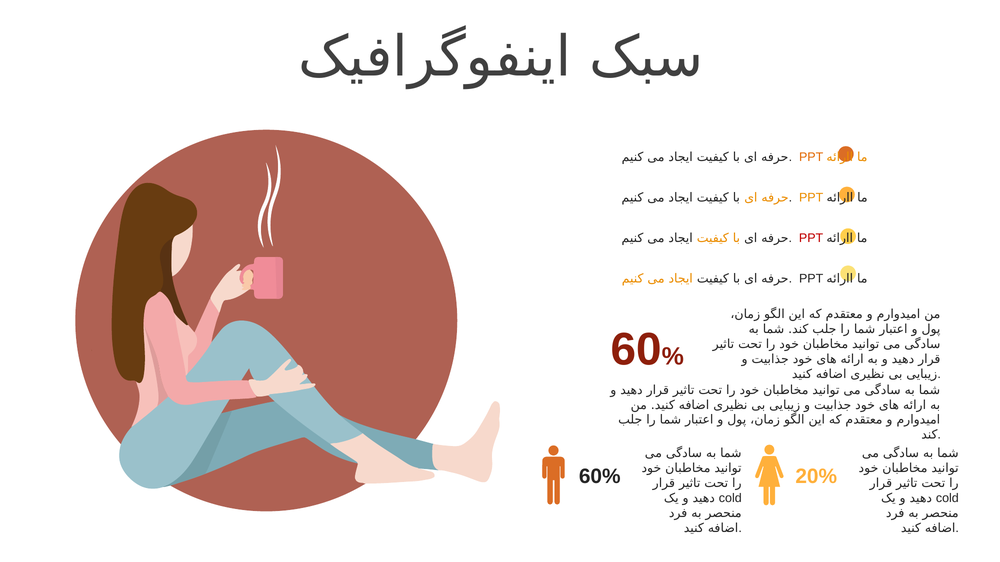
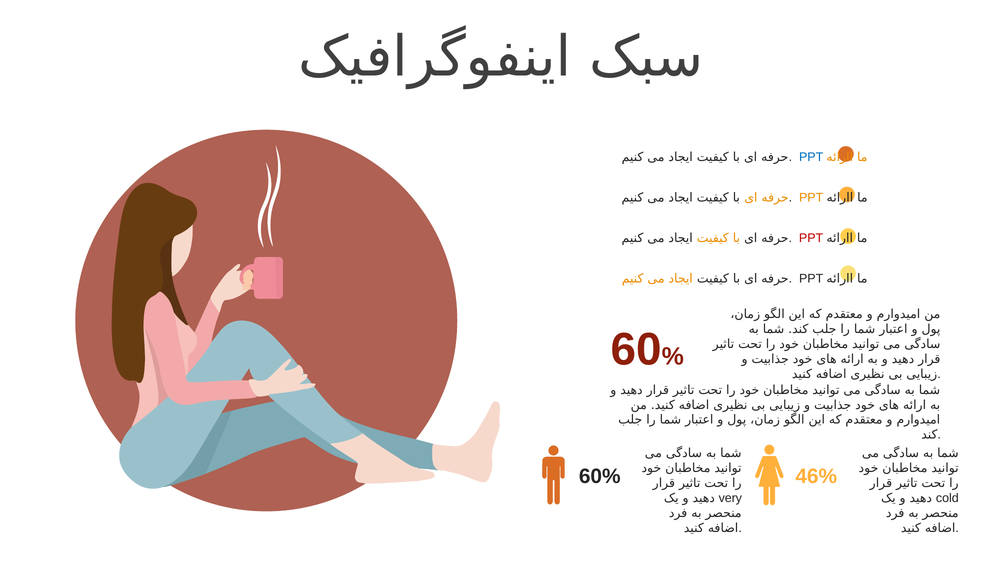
PPT at (811, 157) colour: orange -> blue
20%: 20% -> 46%
cold at (730, 498): cold -> very
